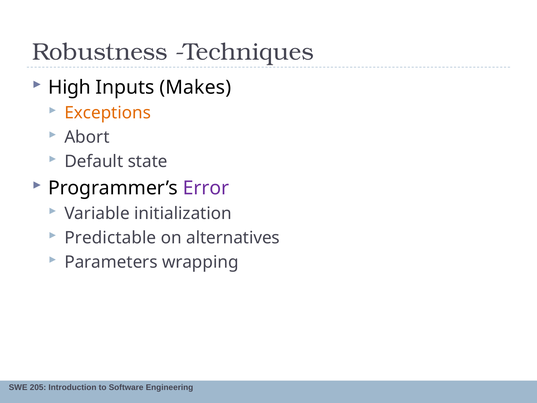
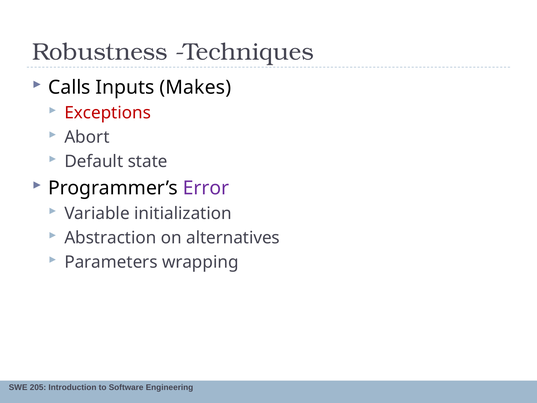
High: High -> Calls
Exceptions colour: orange -> red
Predictable: Predictable -> Abstraction
